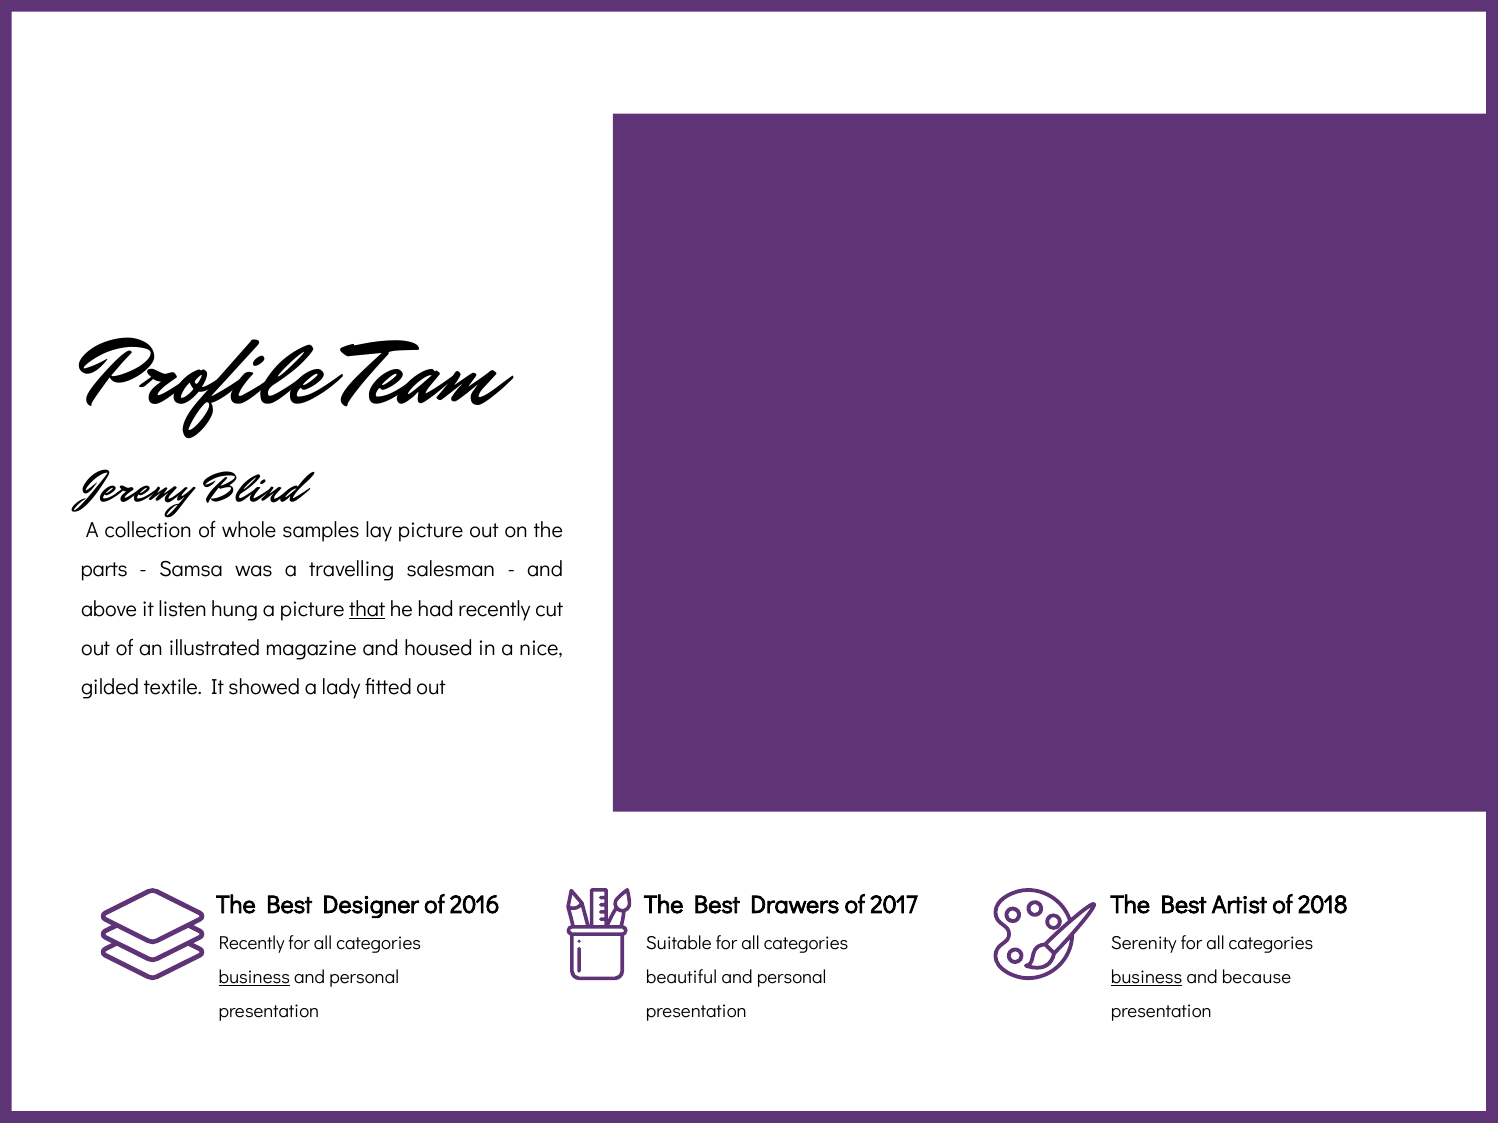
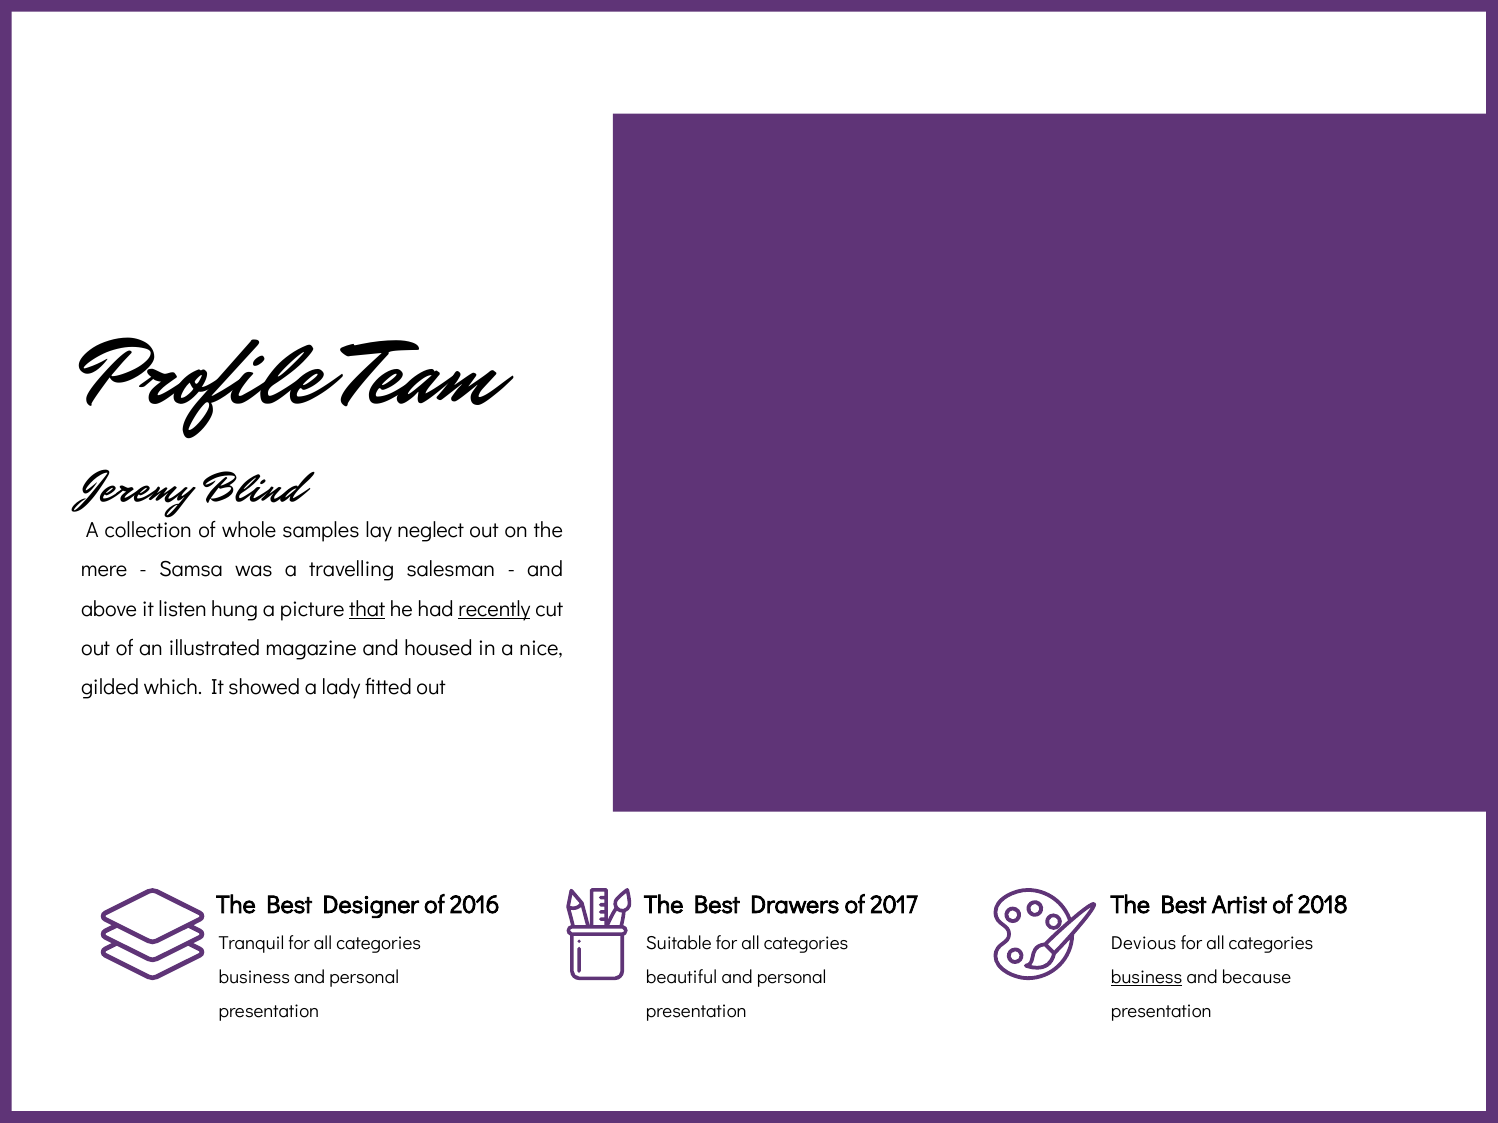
lay picture: picture -> neglect
parts: parts -> mere
recently at (494, 609) underline: none -> present
textile: textile -> which
Recently at (251, 944): Recently -> Tranquil
Serenity: Serenity -> Devious
business at (254, 978) underline: present -> none
